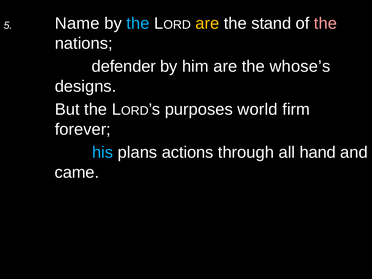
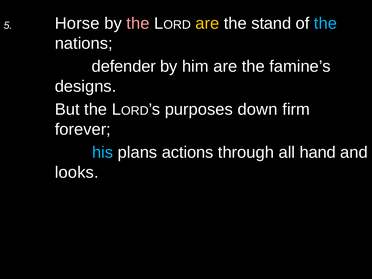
Name: Name -> Horse
the at (138, 24) colour: light blue -> pink
the at (325, 24) colour: pink -> light blue
whose’s: whose’s -> famine’s
world: world -> down
came: came -> looks
